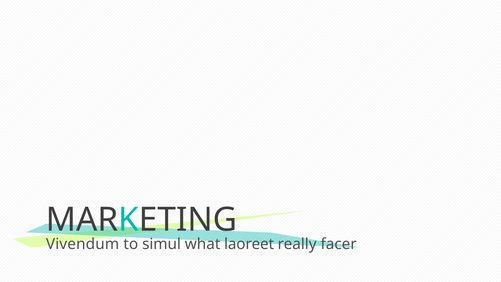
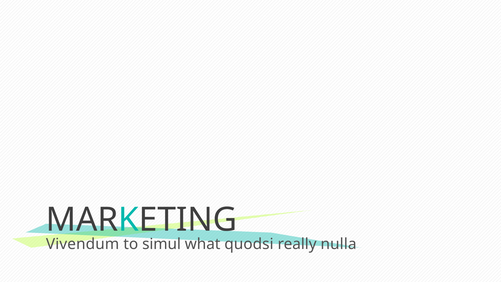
laoreet: laoreet -> quodsi
facer: facer -> nulla
